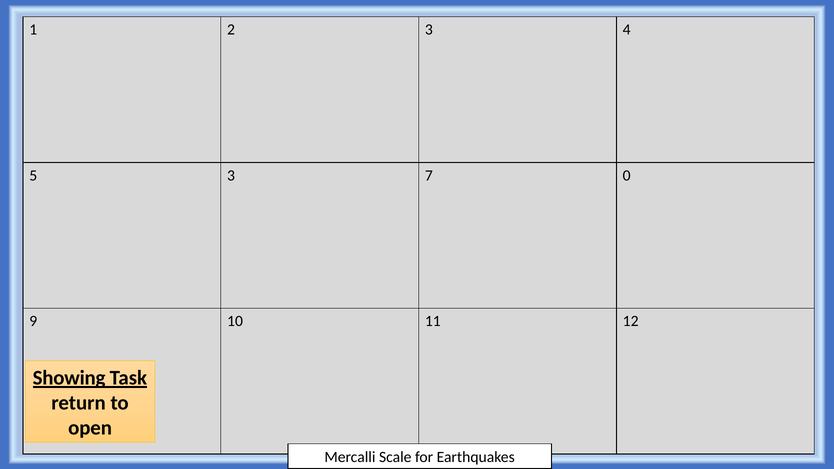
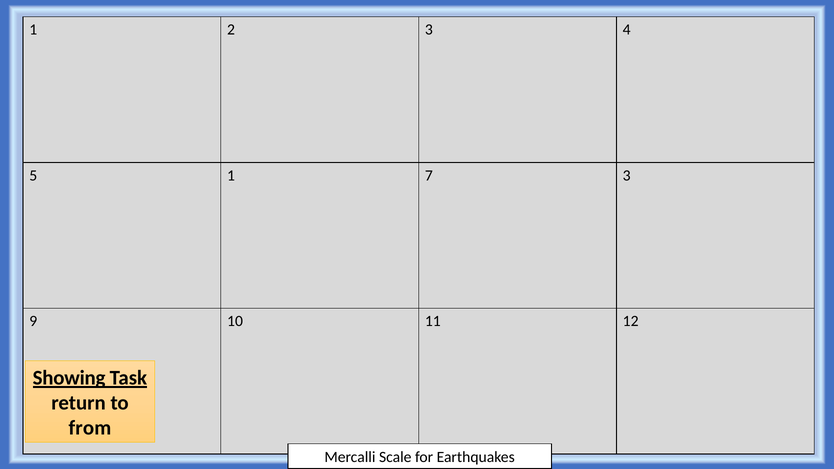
5 3: 3 -> 1
7 0: 0 -> 3
open: open -> from
